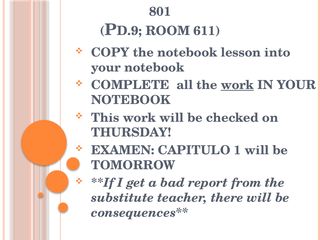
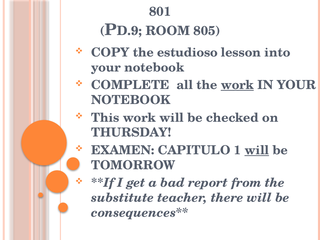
611: 611 -> 805
the notebook: notebook -> estudioso
will at (257, 150) underline: none -> present
